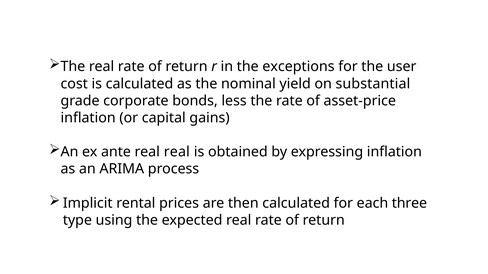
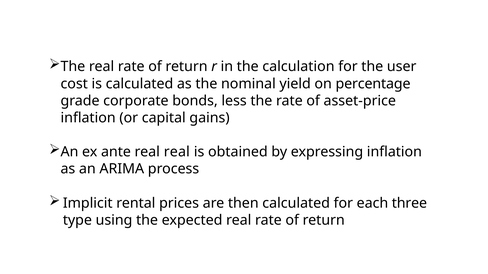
exceptions: exceptions -> calculation
substantial: substantial -> percentage
